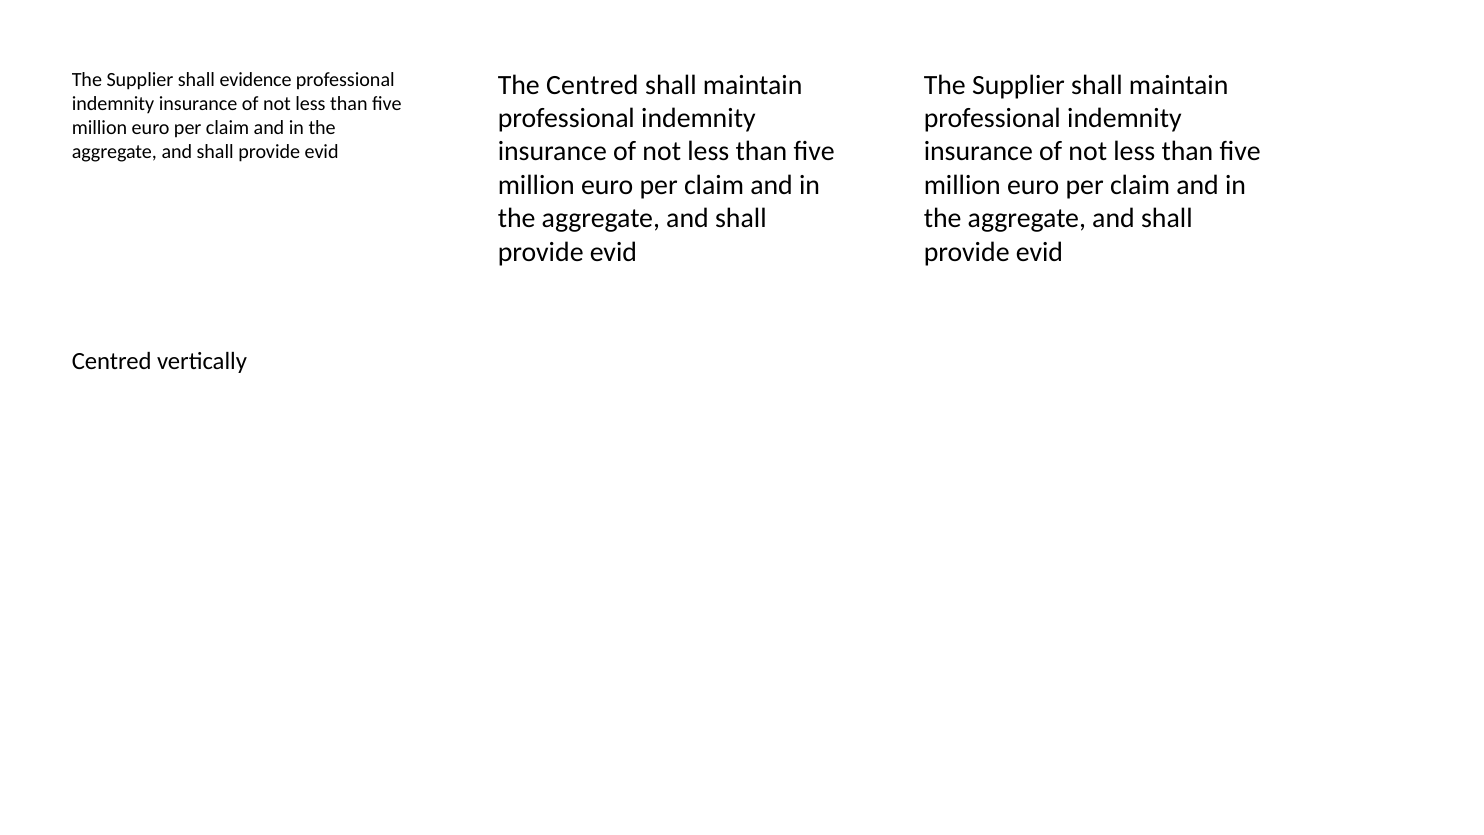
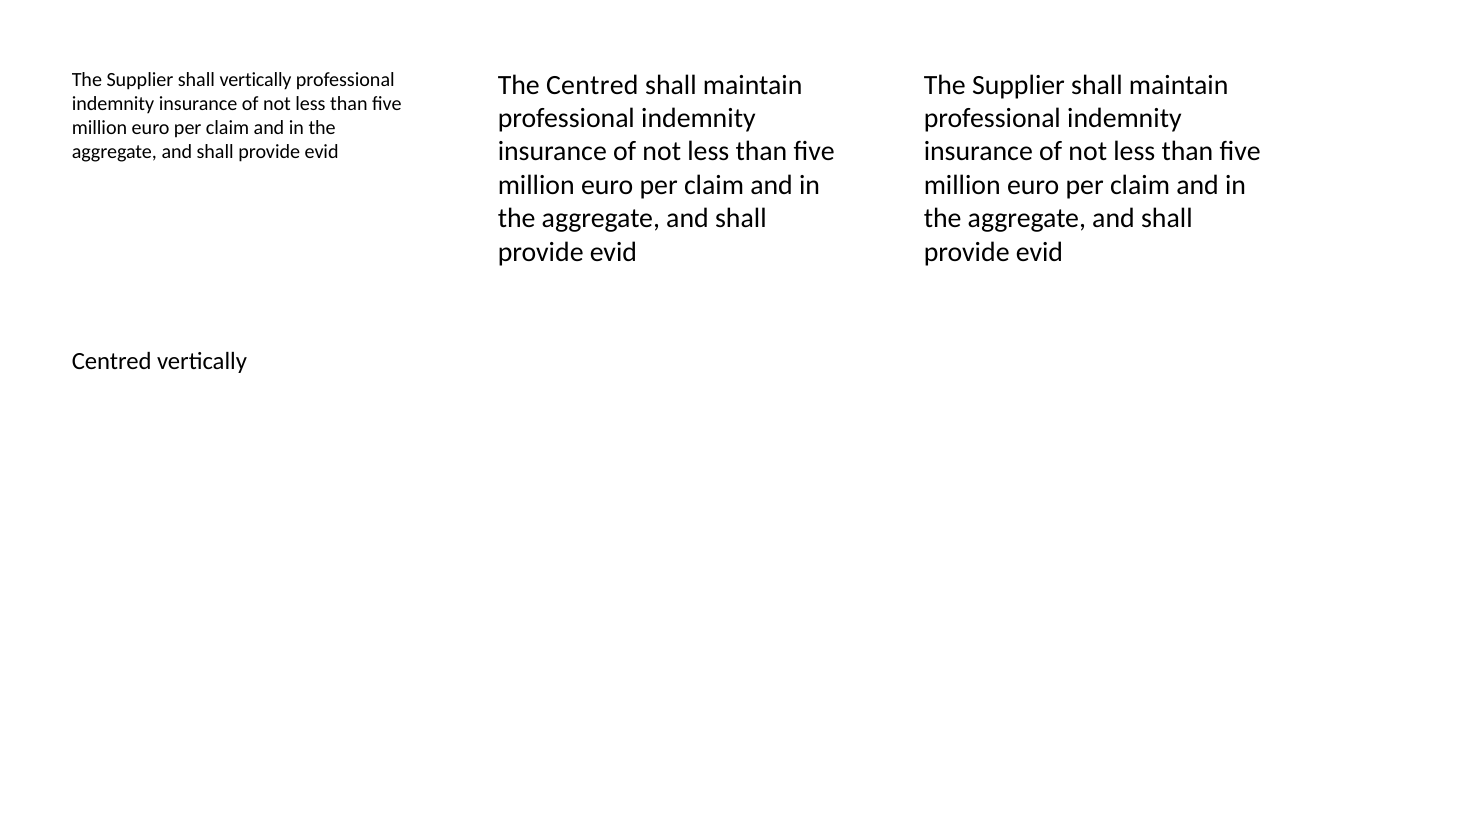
shall evidence: evidence -> vertically
